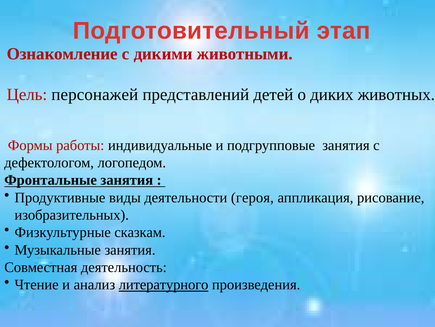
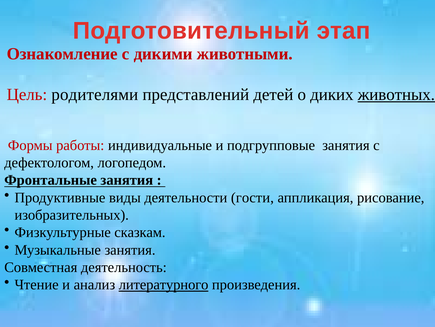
персонажей: персонажей -> родителями
животных underline: none -> present
героя: героя -> гости
